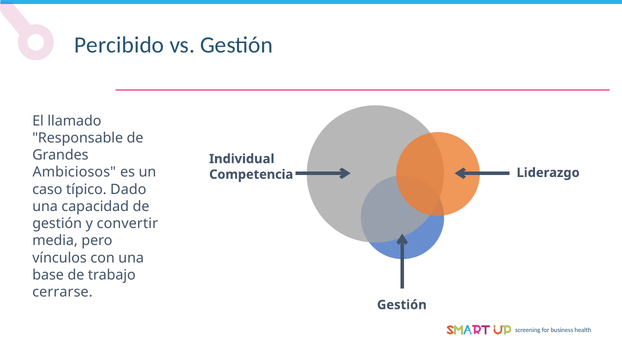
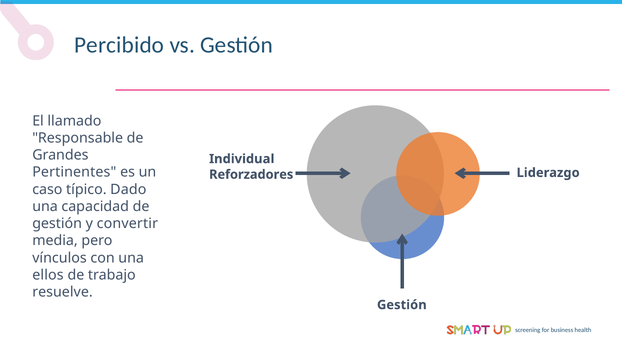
Ambiciosos: Ambiciosos -> Pertinentes
Competencia: Competencia -> Reforzadores
base: base -> ellos
cerrarse: cerrarse -> resuelve
